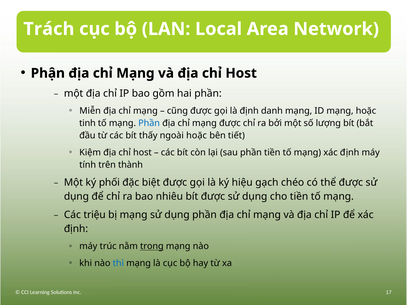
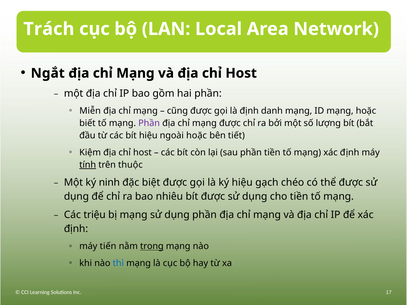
Phận: Phận -> Ngắt
tinh: tinh -> biết
Phần at (149, 123) colour: blue -> purple
bít thấy: thấy -> hiệu
tính underline: none -> present
thành: thành -> thuộc
phối: phối -> ninh
trúc: trúc -> tiến
